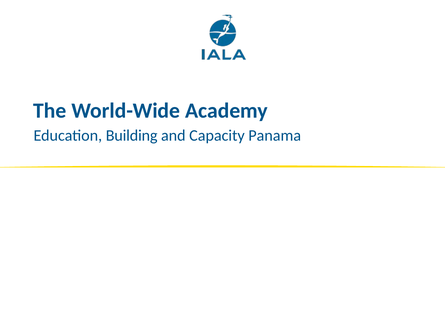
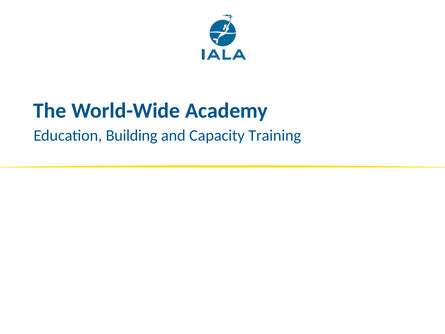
Panama: Panama -> Training
